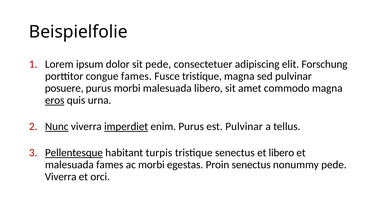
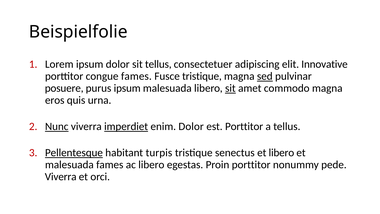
sit pede: pede -> tellus
Forschung: Forschung -> Innovative
sed underline: none -> present
purus morbi: morbi -> ipsum
sit at (230, 88) underline: none -> present
eros underline: present -> none
enim Purus: Purus -> Dolor
est Pulvinar: Pulvinar -> Porttitor
ac morbi: morbi -> libero
Proin senectus: senectus -> porttitor
